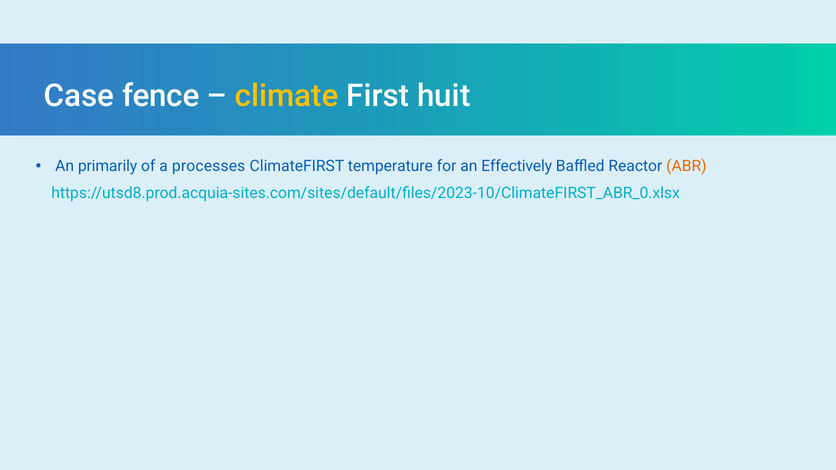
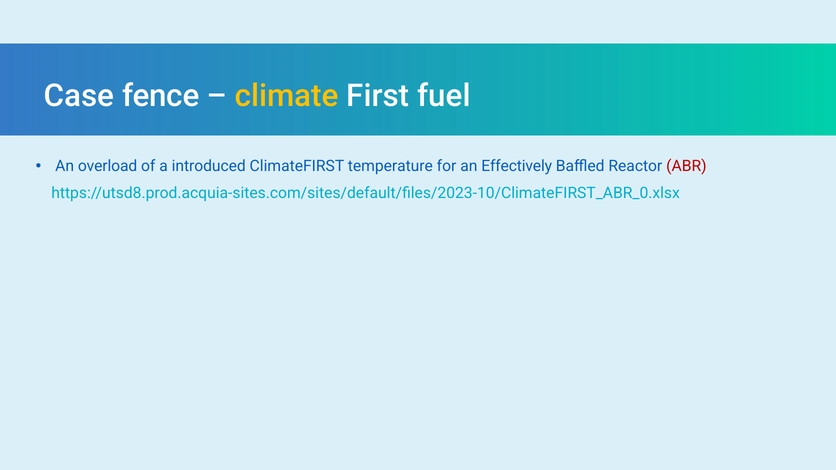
huit: huit -> fuel
primarily: primarily -> overload
processes: processes -> introduced
ABR colour: orange -> red
